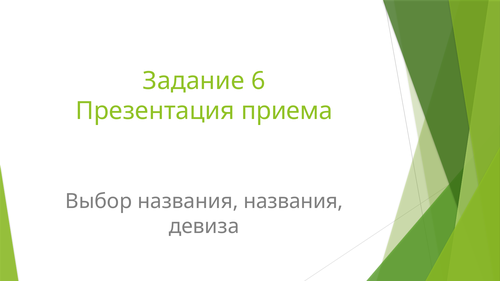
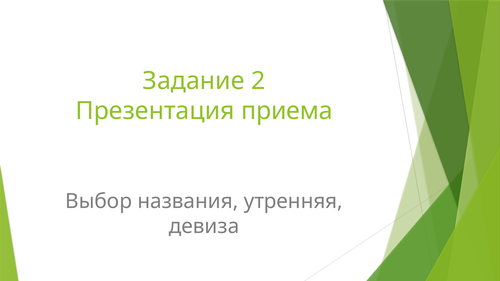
6: 6 -> 2
названия названия: названия -> утренняя
